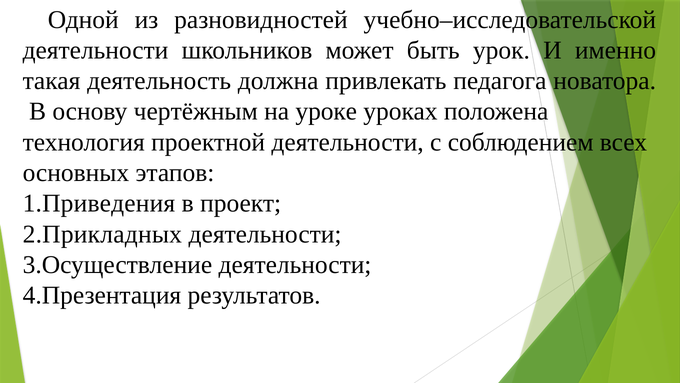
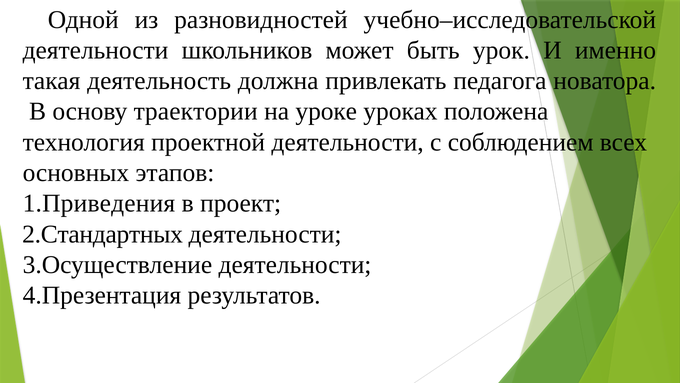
чертёжным: чертёжным -> траектории
2.Прикладных: 2.Прикладных -> 2.Стандартных
